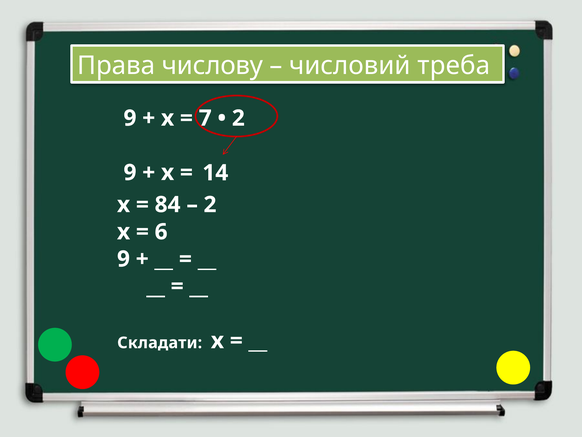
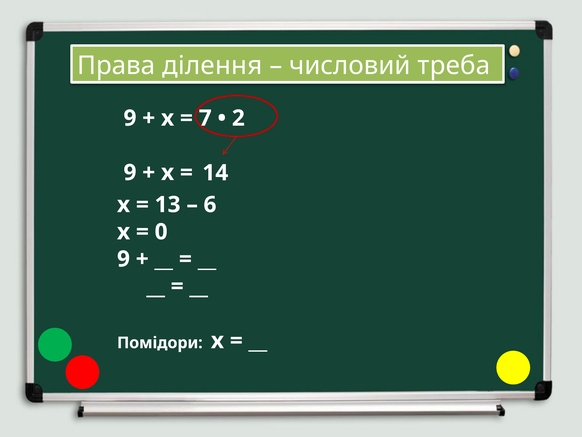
числову: числову -> ділення
84: 84 -> 13
2 at (210, 204): 2 -> 6
6: 6 -> 0
Складати: Складати -> Помідори
